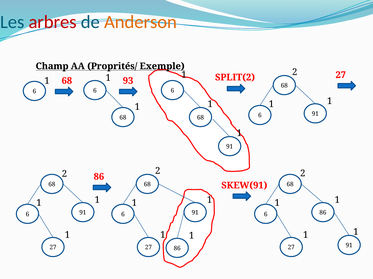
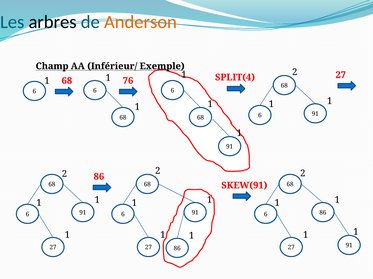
arbres colour: red -> black
Proprités/: Proprités/ -> Inférieur/
SPLIT(2: SPLIT(2 -> SPLIT(4
93: 93 -> 76
